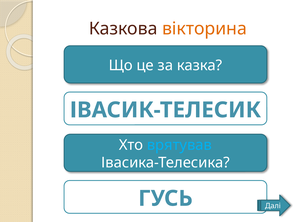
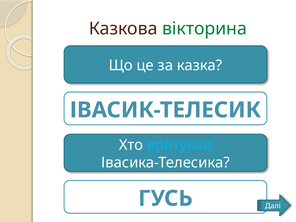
вікторина colour: orange -> green
